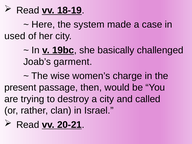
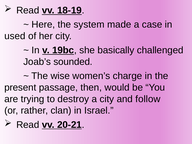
garment: garment -> sounded
called: called -> follow
